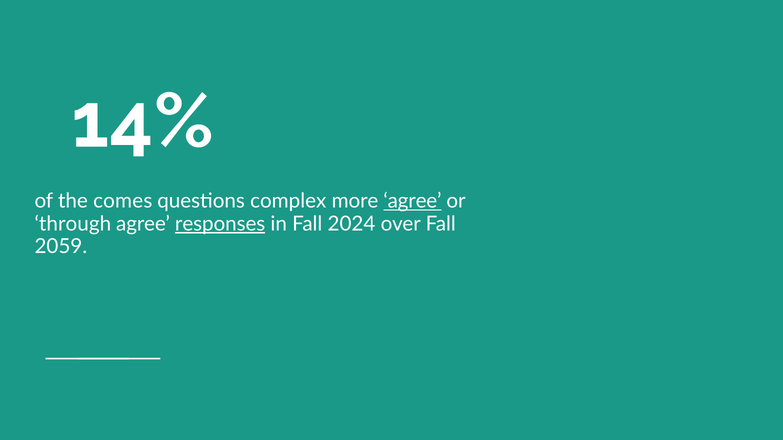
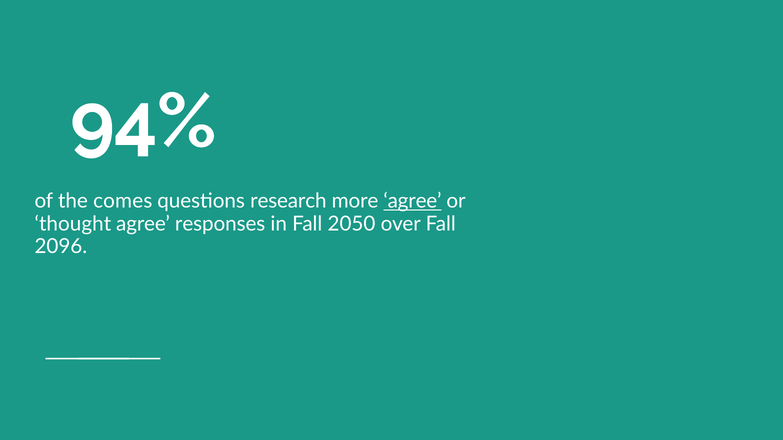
14%: 14% -> 94%
complex: complex -> research
through: through -> thought
responses underline: present -> none
2024: 2024 -> 2050
2059: 2059 -> 2096
